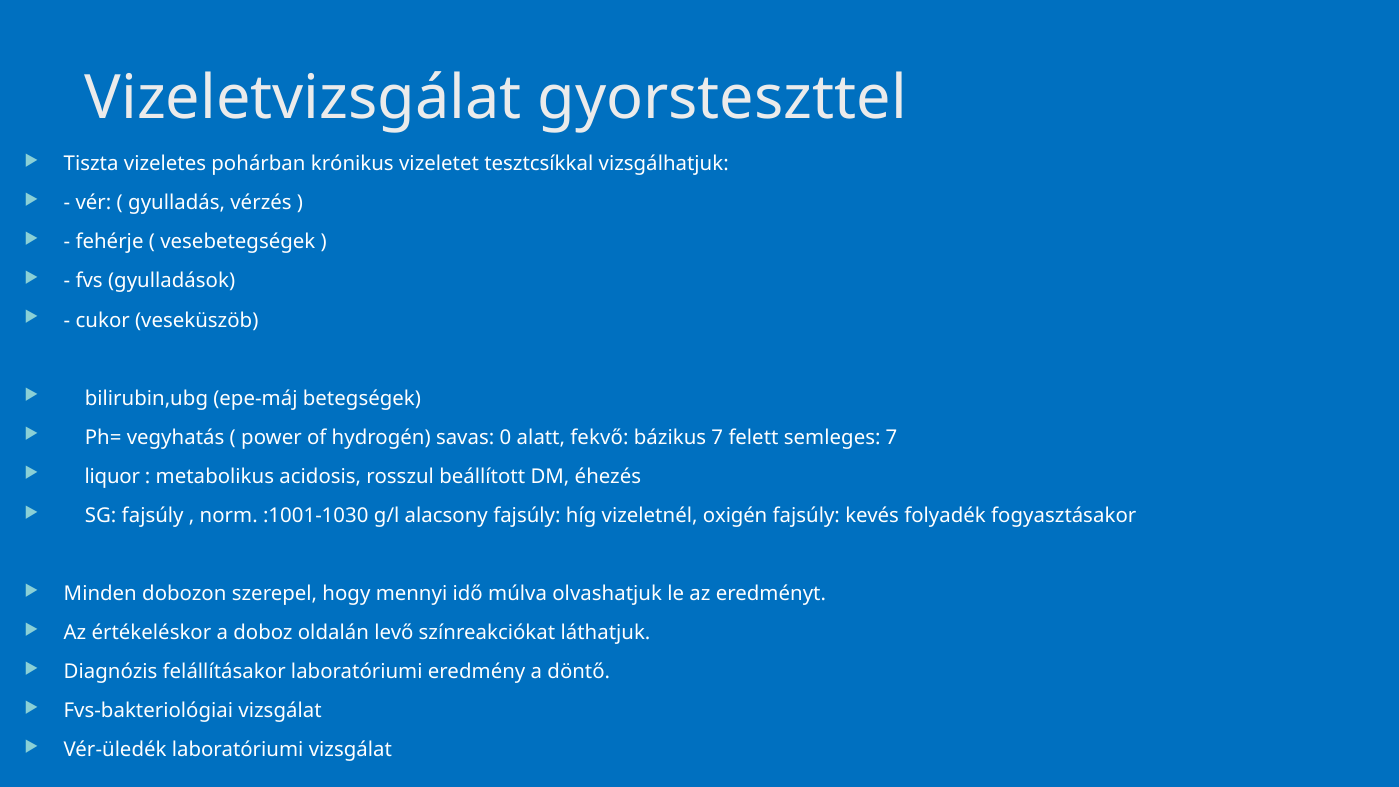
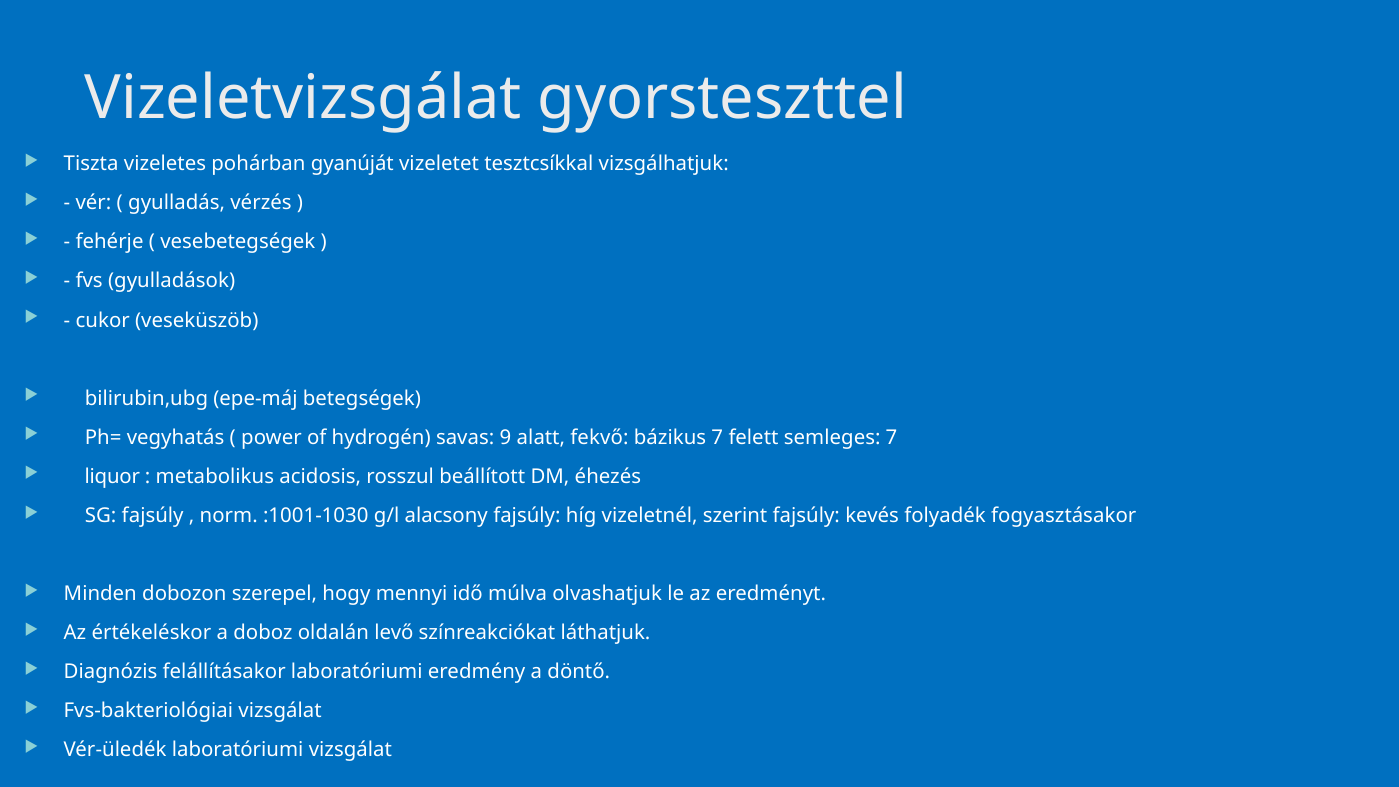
krónikus: krónikus -> gyanúját
0: 0 -> 9
oxigén: oxigén -> szerint
